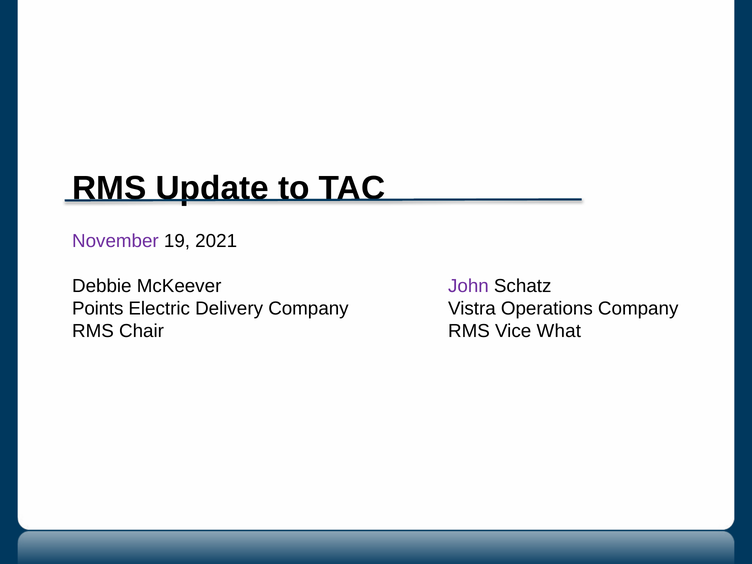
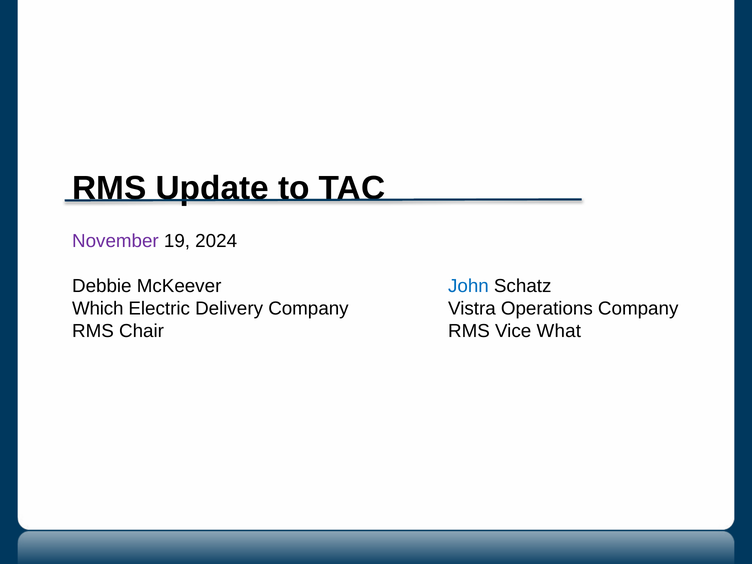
2021: 2021 -> 2024
John colour: purple -> blue
Points: Points -> Which
